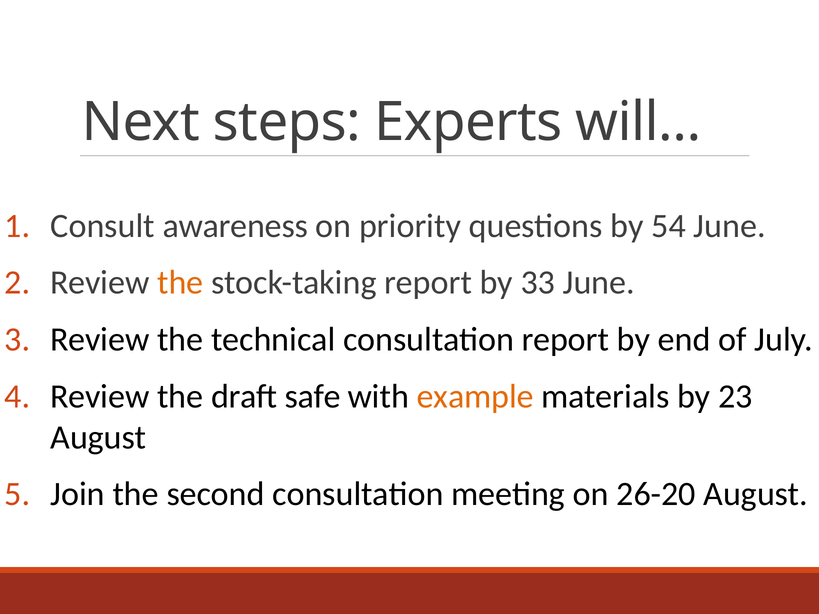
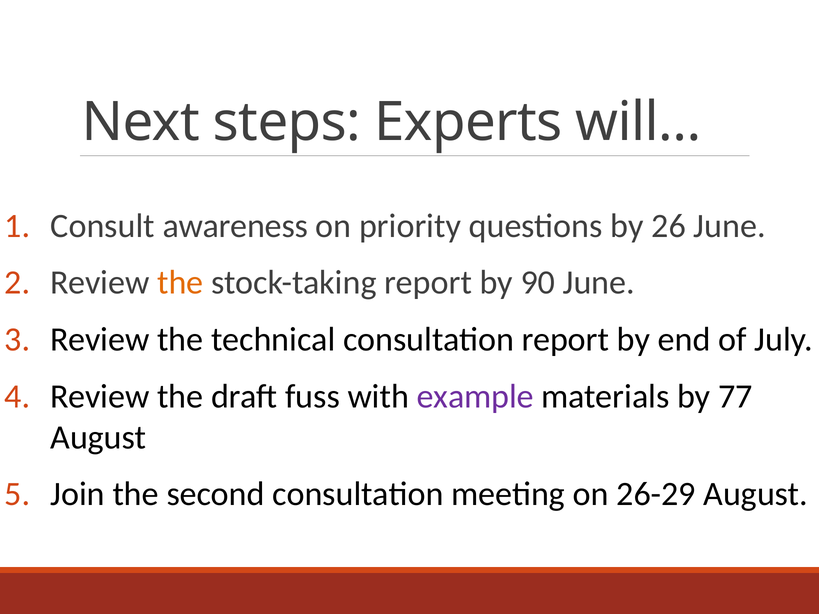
54: 54 -> 26
33: 33 -> 90
safe: safe -> fuss
example colour: orange -> purple
23: 23 -> 77
26-20: 26-20 -> 26-29
